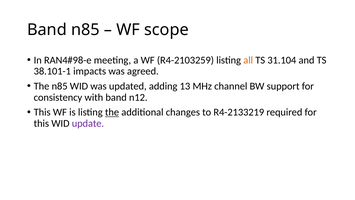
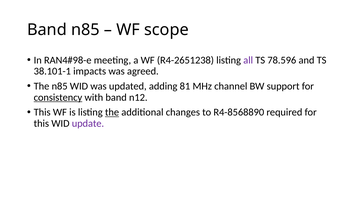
R4-2103259: R4-2103259 -> R4-2651238
all colour: orange -> purple
31.104: 31.104 -> 78.596
13: 13 -> 81
consistency underline: none -> present
R4-2133219: R4-2133219 -> R4-8568890
